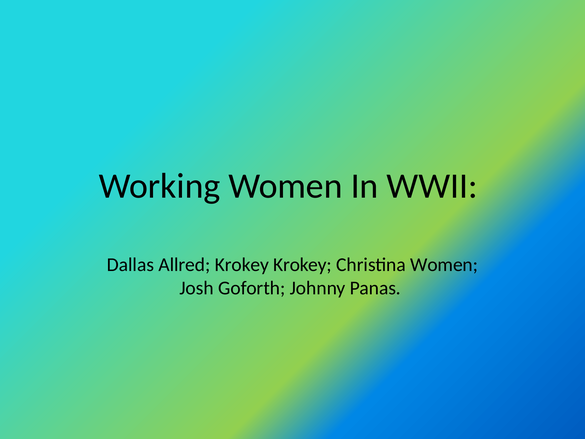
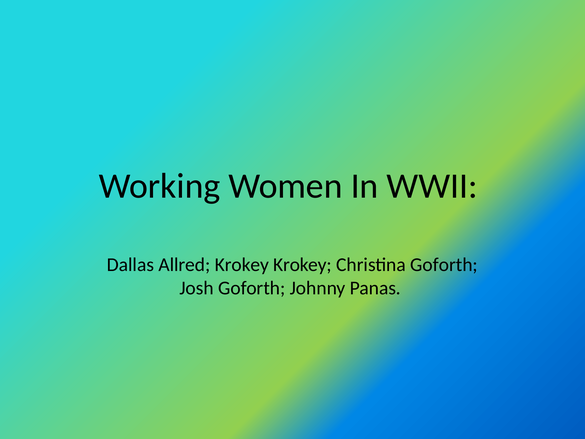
Christina Women: Women -> Goforth
